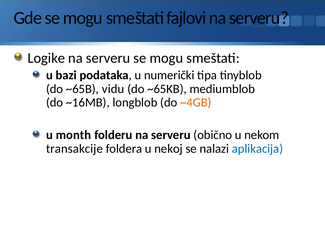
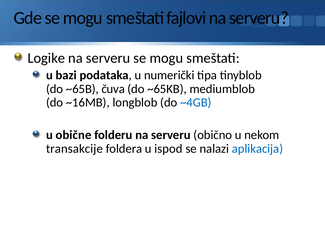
vidu: vidu -> čuva
~4GB colour: orange -> blue
month: month -> obične
nekoj: nekoj -> ispod
